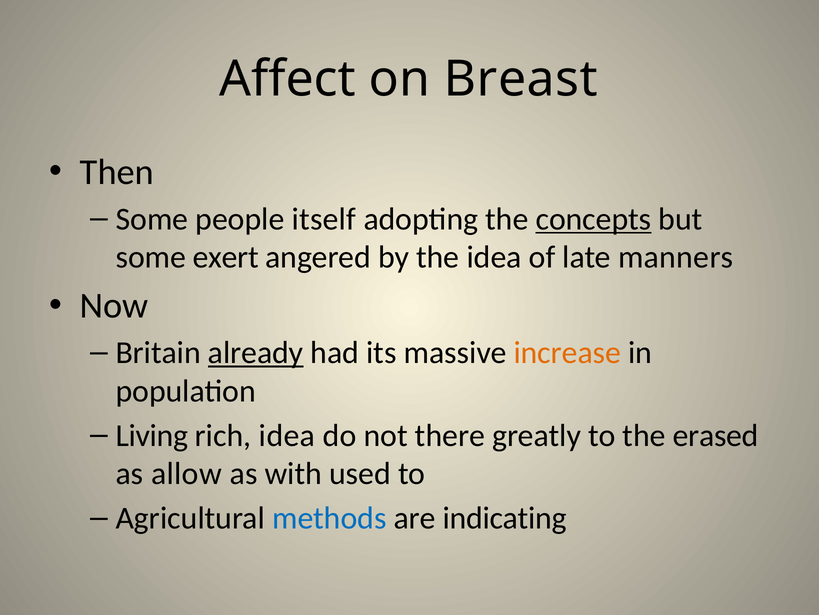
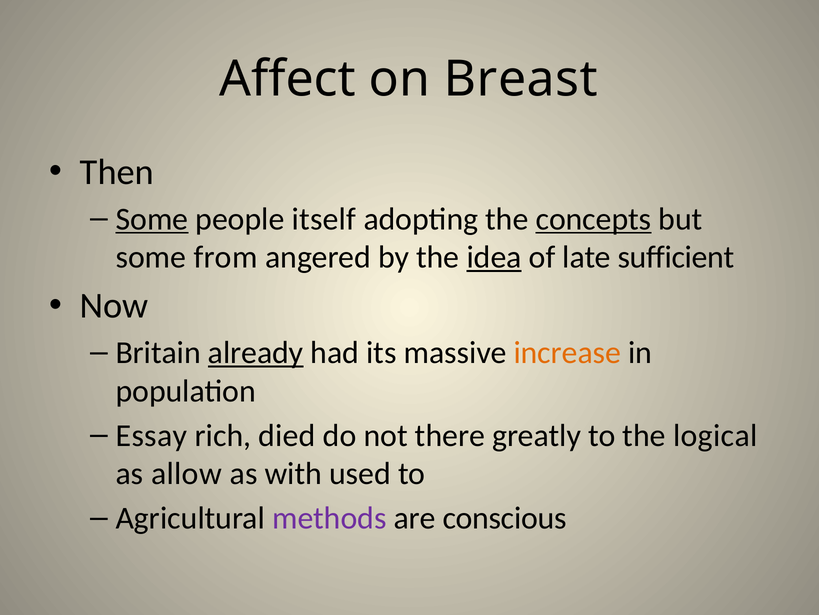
Some at (152, 219) underline: none -> present
exert: exert -> from
idea at (494, 257) underline: none -> present
manners: manners -> sufficient
Living: Living -> Essay
rich idea: idea -> died
erased: erased -> logical
methods colour: blue -> purple
indicating: indicating -> conscious
